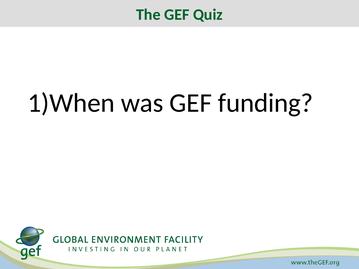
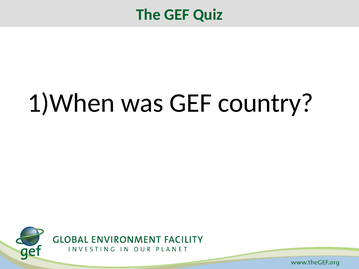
funding: funding -> country
